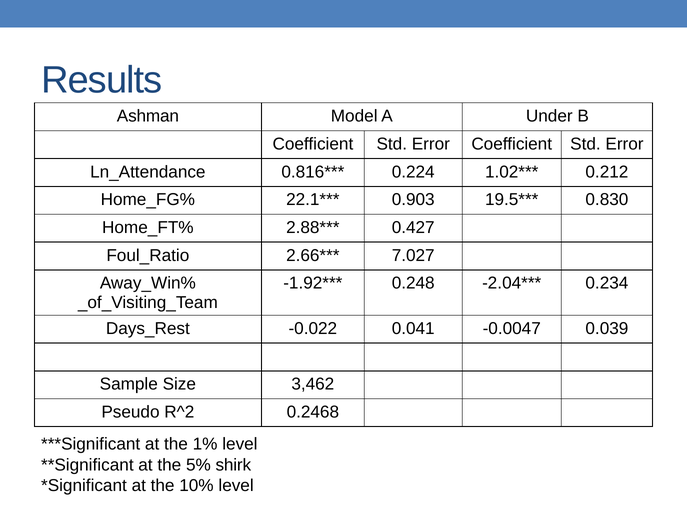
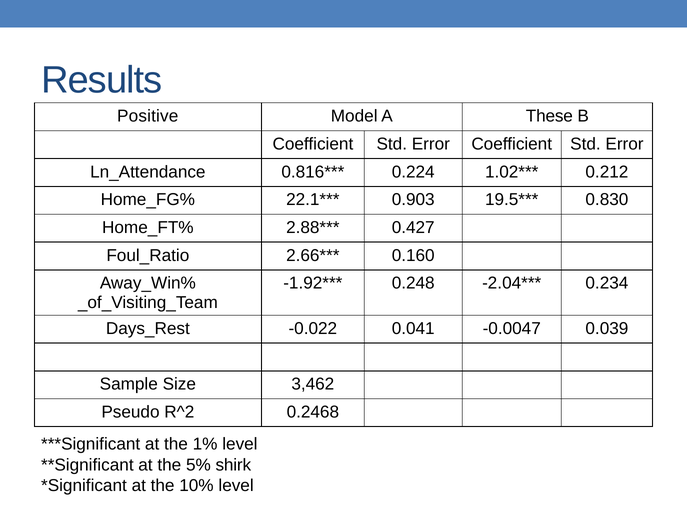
Ashman: Ashman -> Positive
Under: Under -> These
7.027: 7.027 -> 0.160
